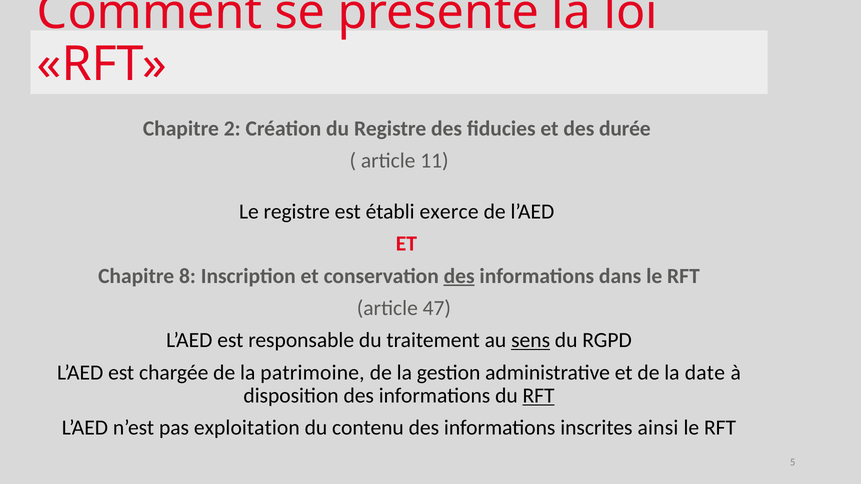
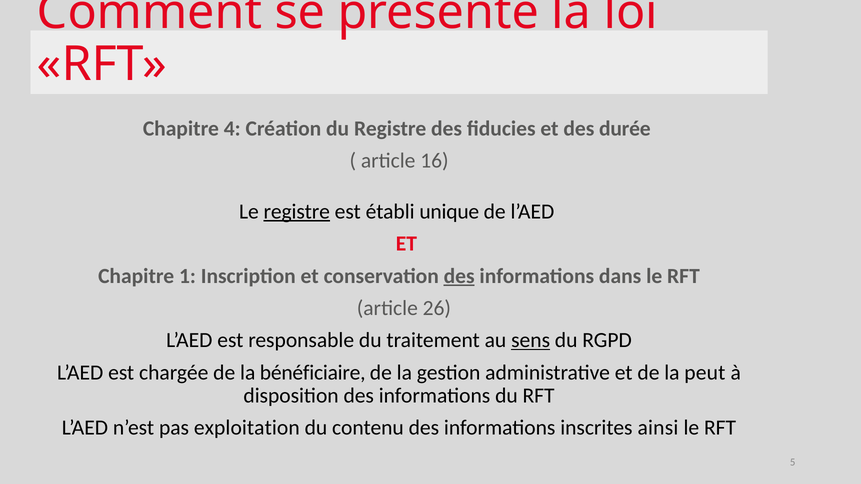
2: 2 -> 4
11: 11 -> 16
registre at (297, 212) underline: none -> present
exerce: exerce -> unique
8: 8 -> 1
47: 47 -> 26
patrimoine: patrimoine -> bénéficiaire
date: date -> peut
RFT at (539, 396) underline: present -> none
